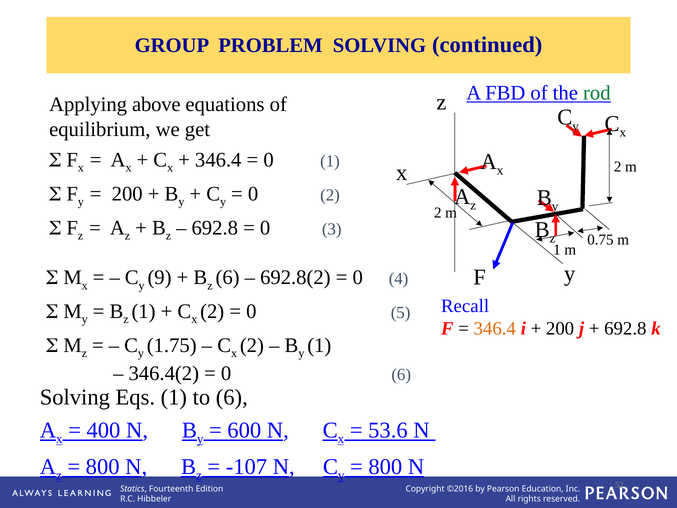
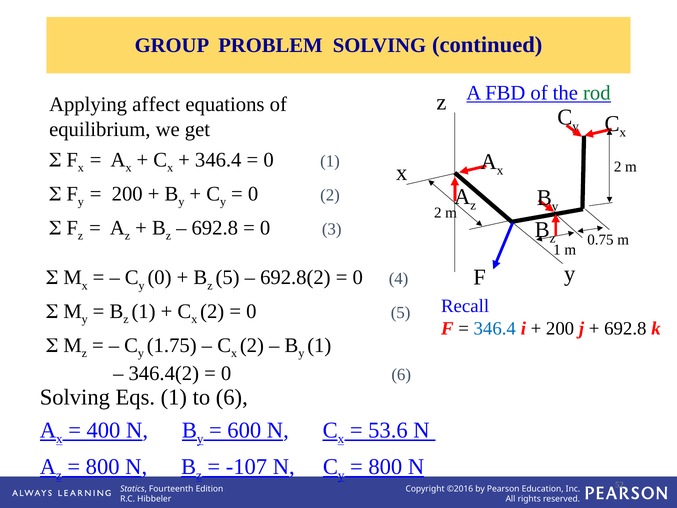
above: above -> affect
y 9: 9 -> 0
z 6: 6 -> 5
346.4 at (495, 328) colour: orange -> blue
